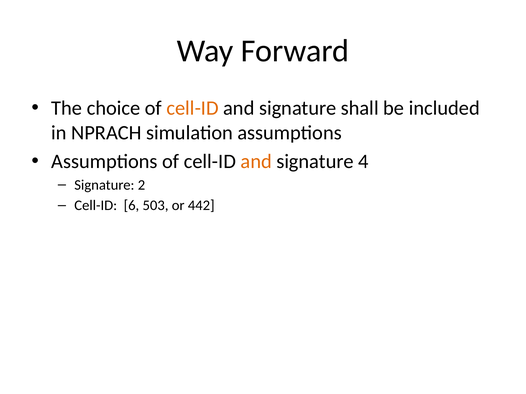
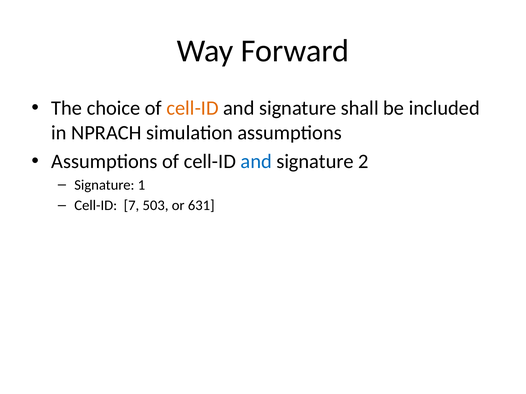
and at (256, 162) colour: orange -> blue
4: 4 -> 2
2: 2 -> 1
6: 6 -> 7
442: 442 -> 631
